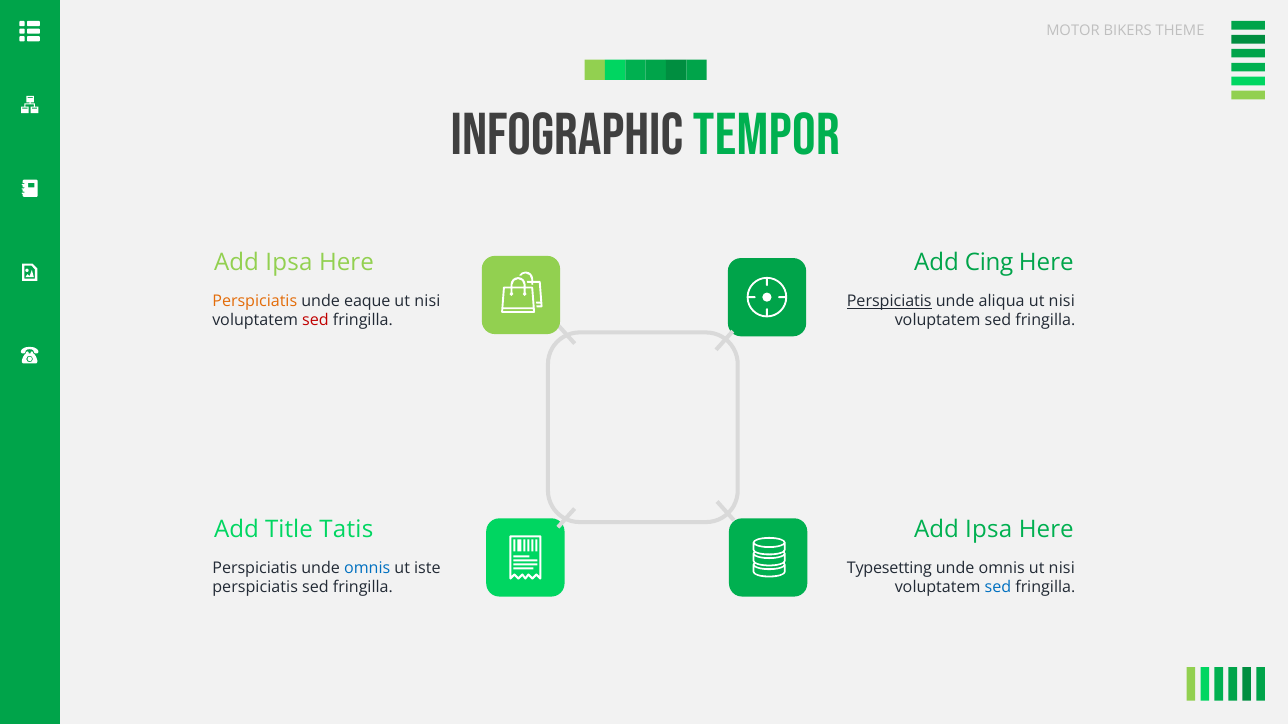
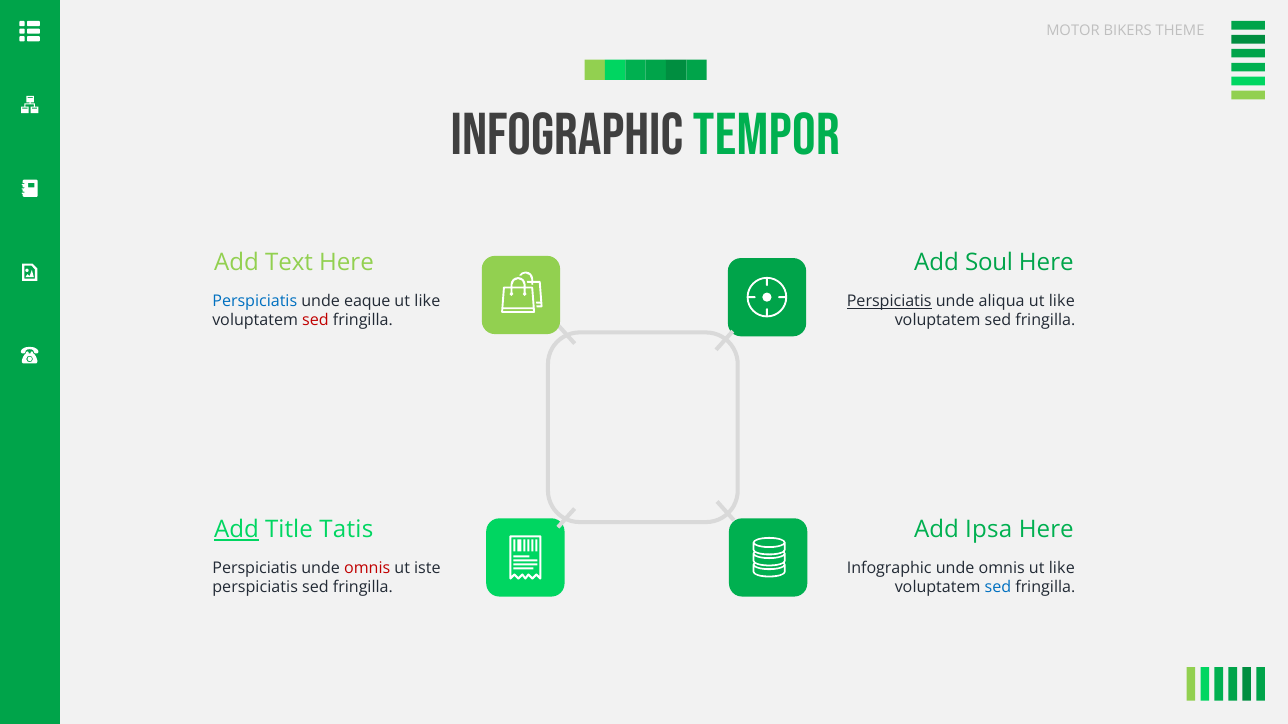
Ipsa at (289, 263): Ipsa -> Text
Cing: Cing -> Soul
Perspiciatis at (255, 301) colour: orange -> blue
nisi at (427, 301): nisi -> like
nisi at (1062, 301): nisi -> like
Add at (237, 530) underline: none -> present
omnis at (367, 569) colour: blue -> red
Typesetting at (889, 569): Typesetting -> Infographic
omnis ut nisi: nisi -> like
